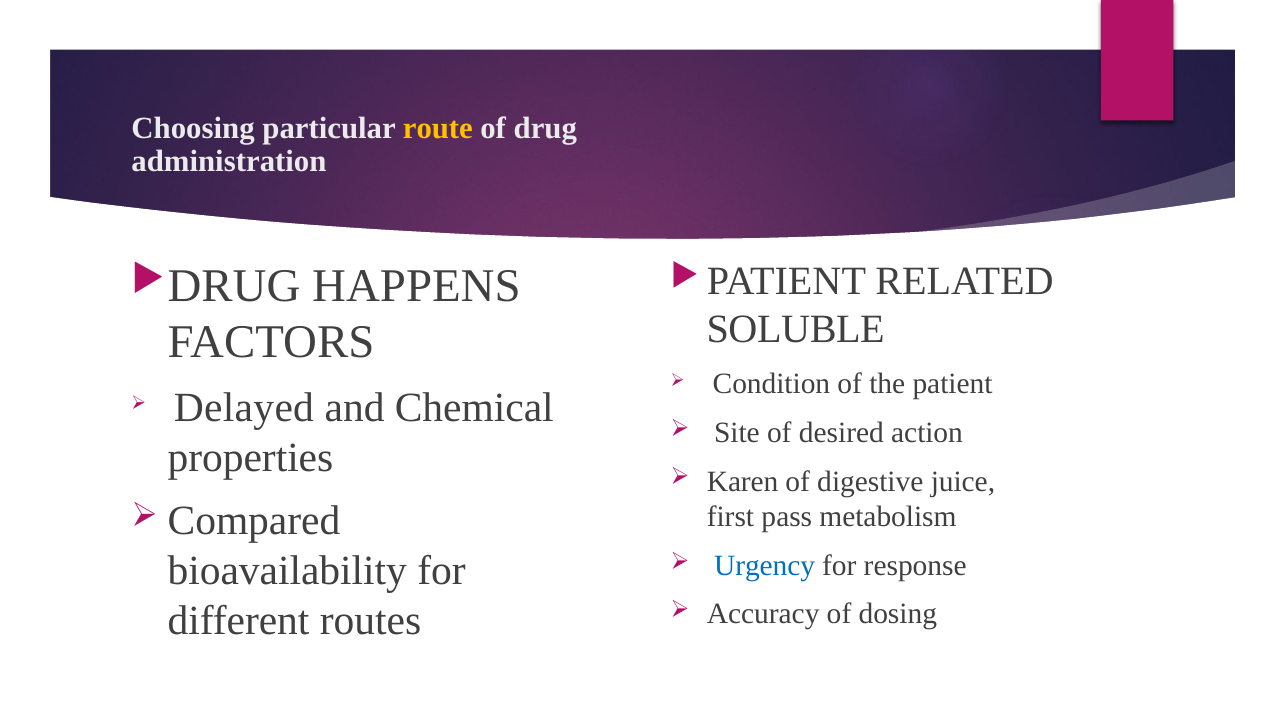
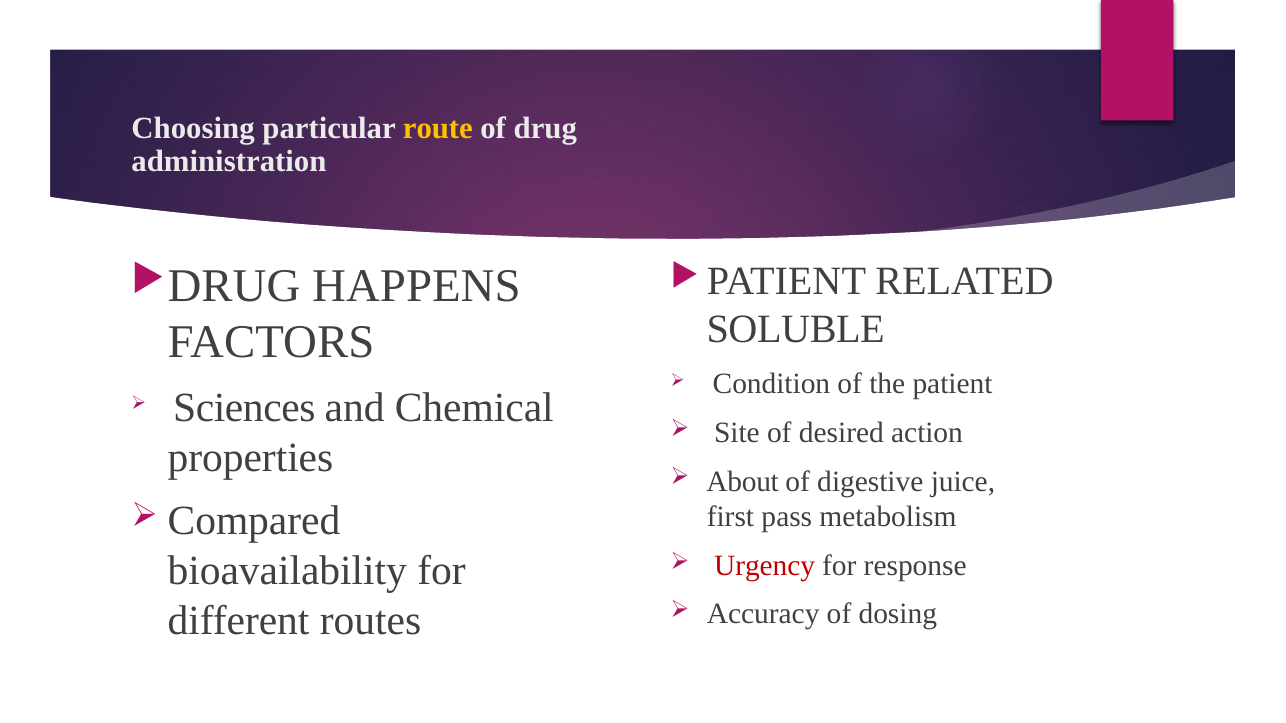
Delayed: Delayed -> Sciences
Karen: Karen -> About
Urgency colour: blue -> red
